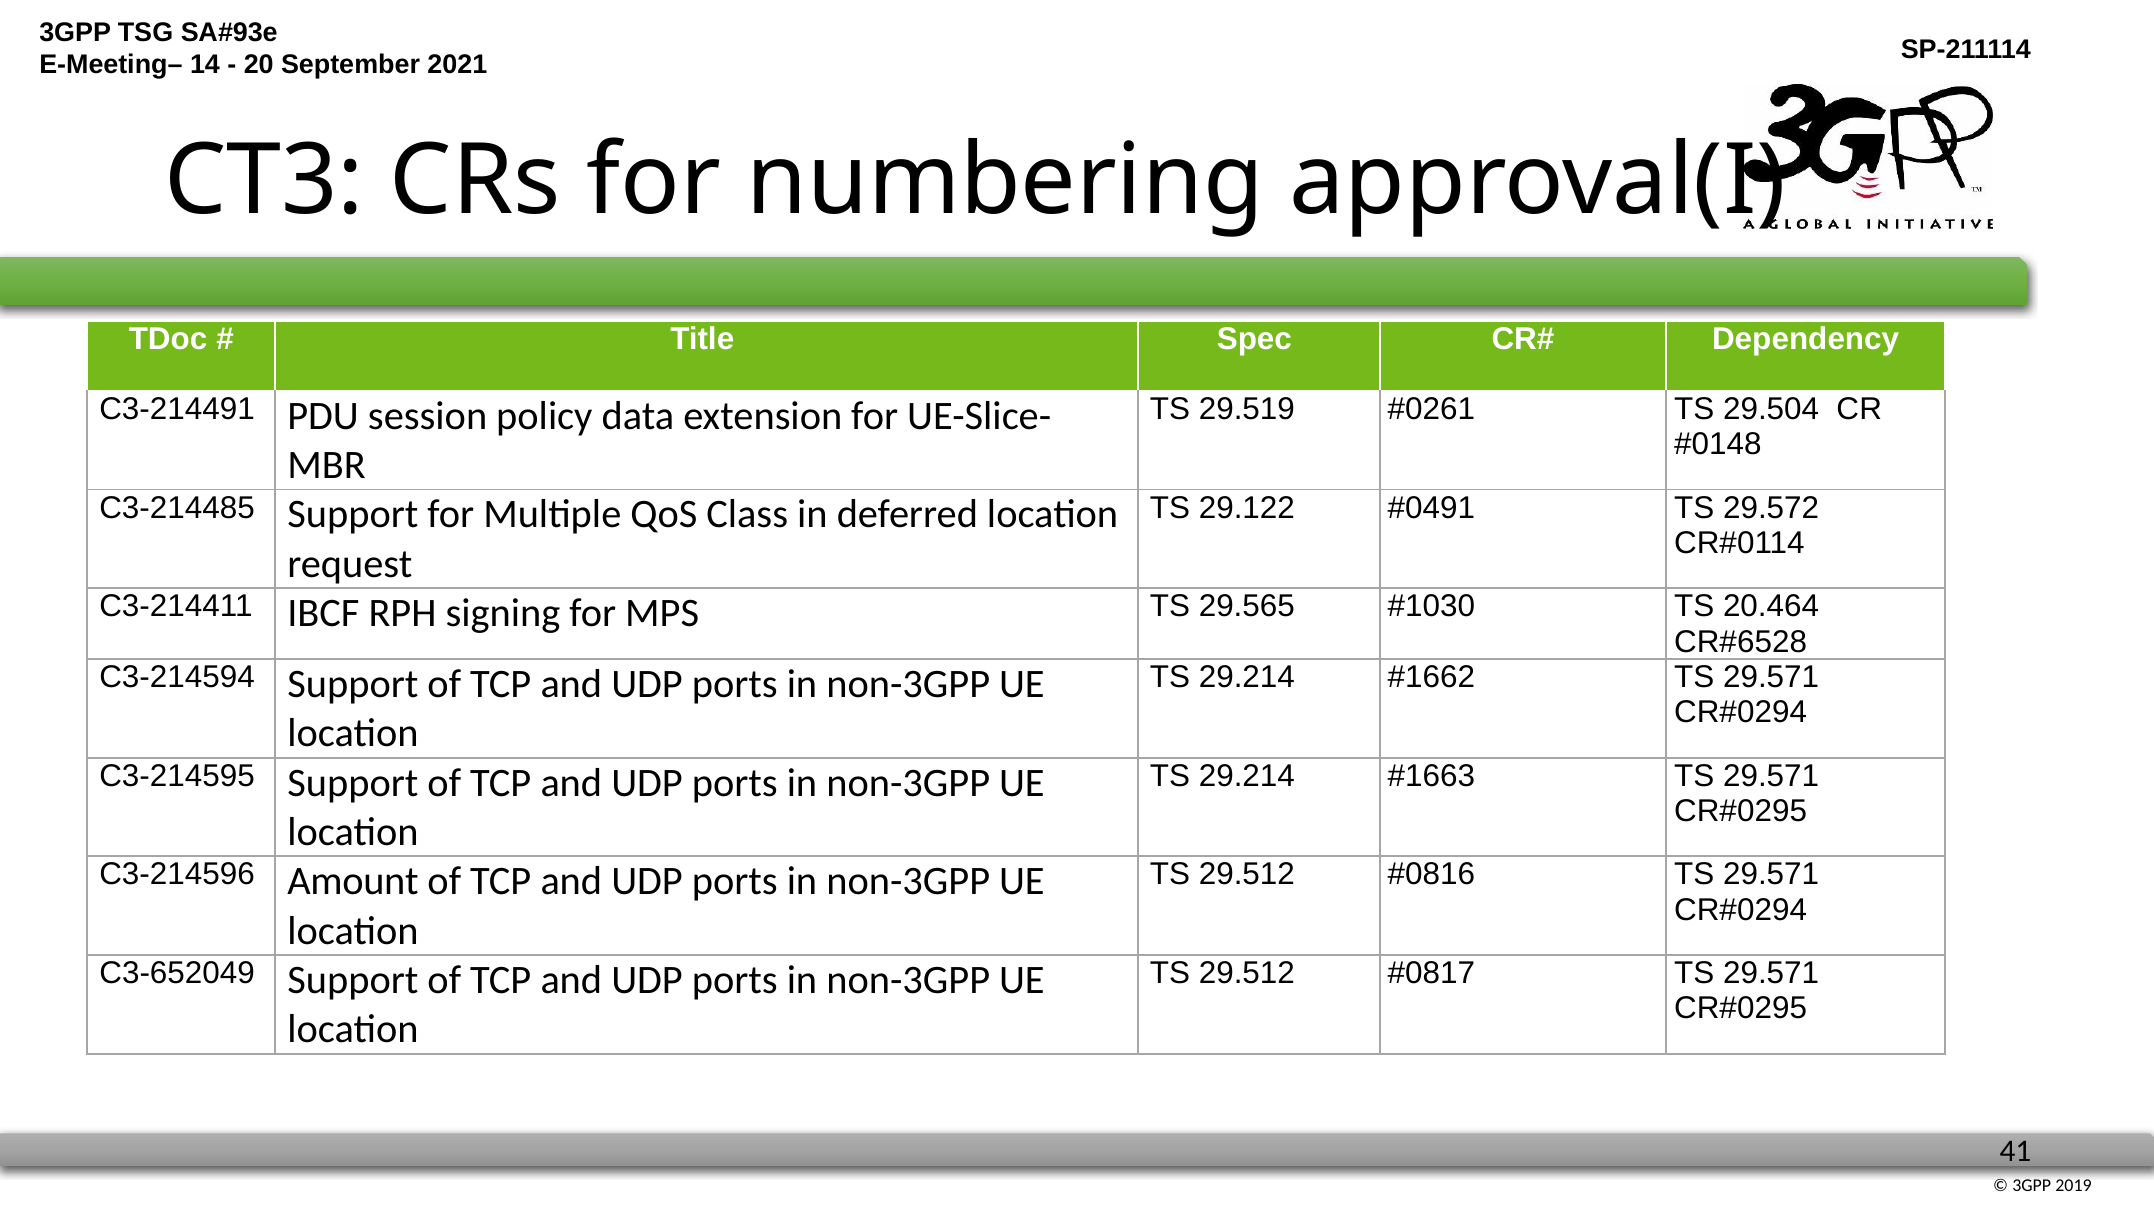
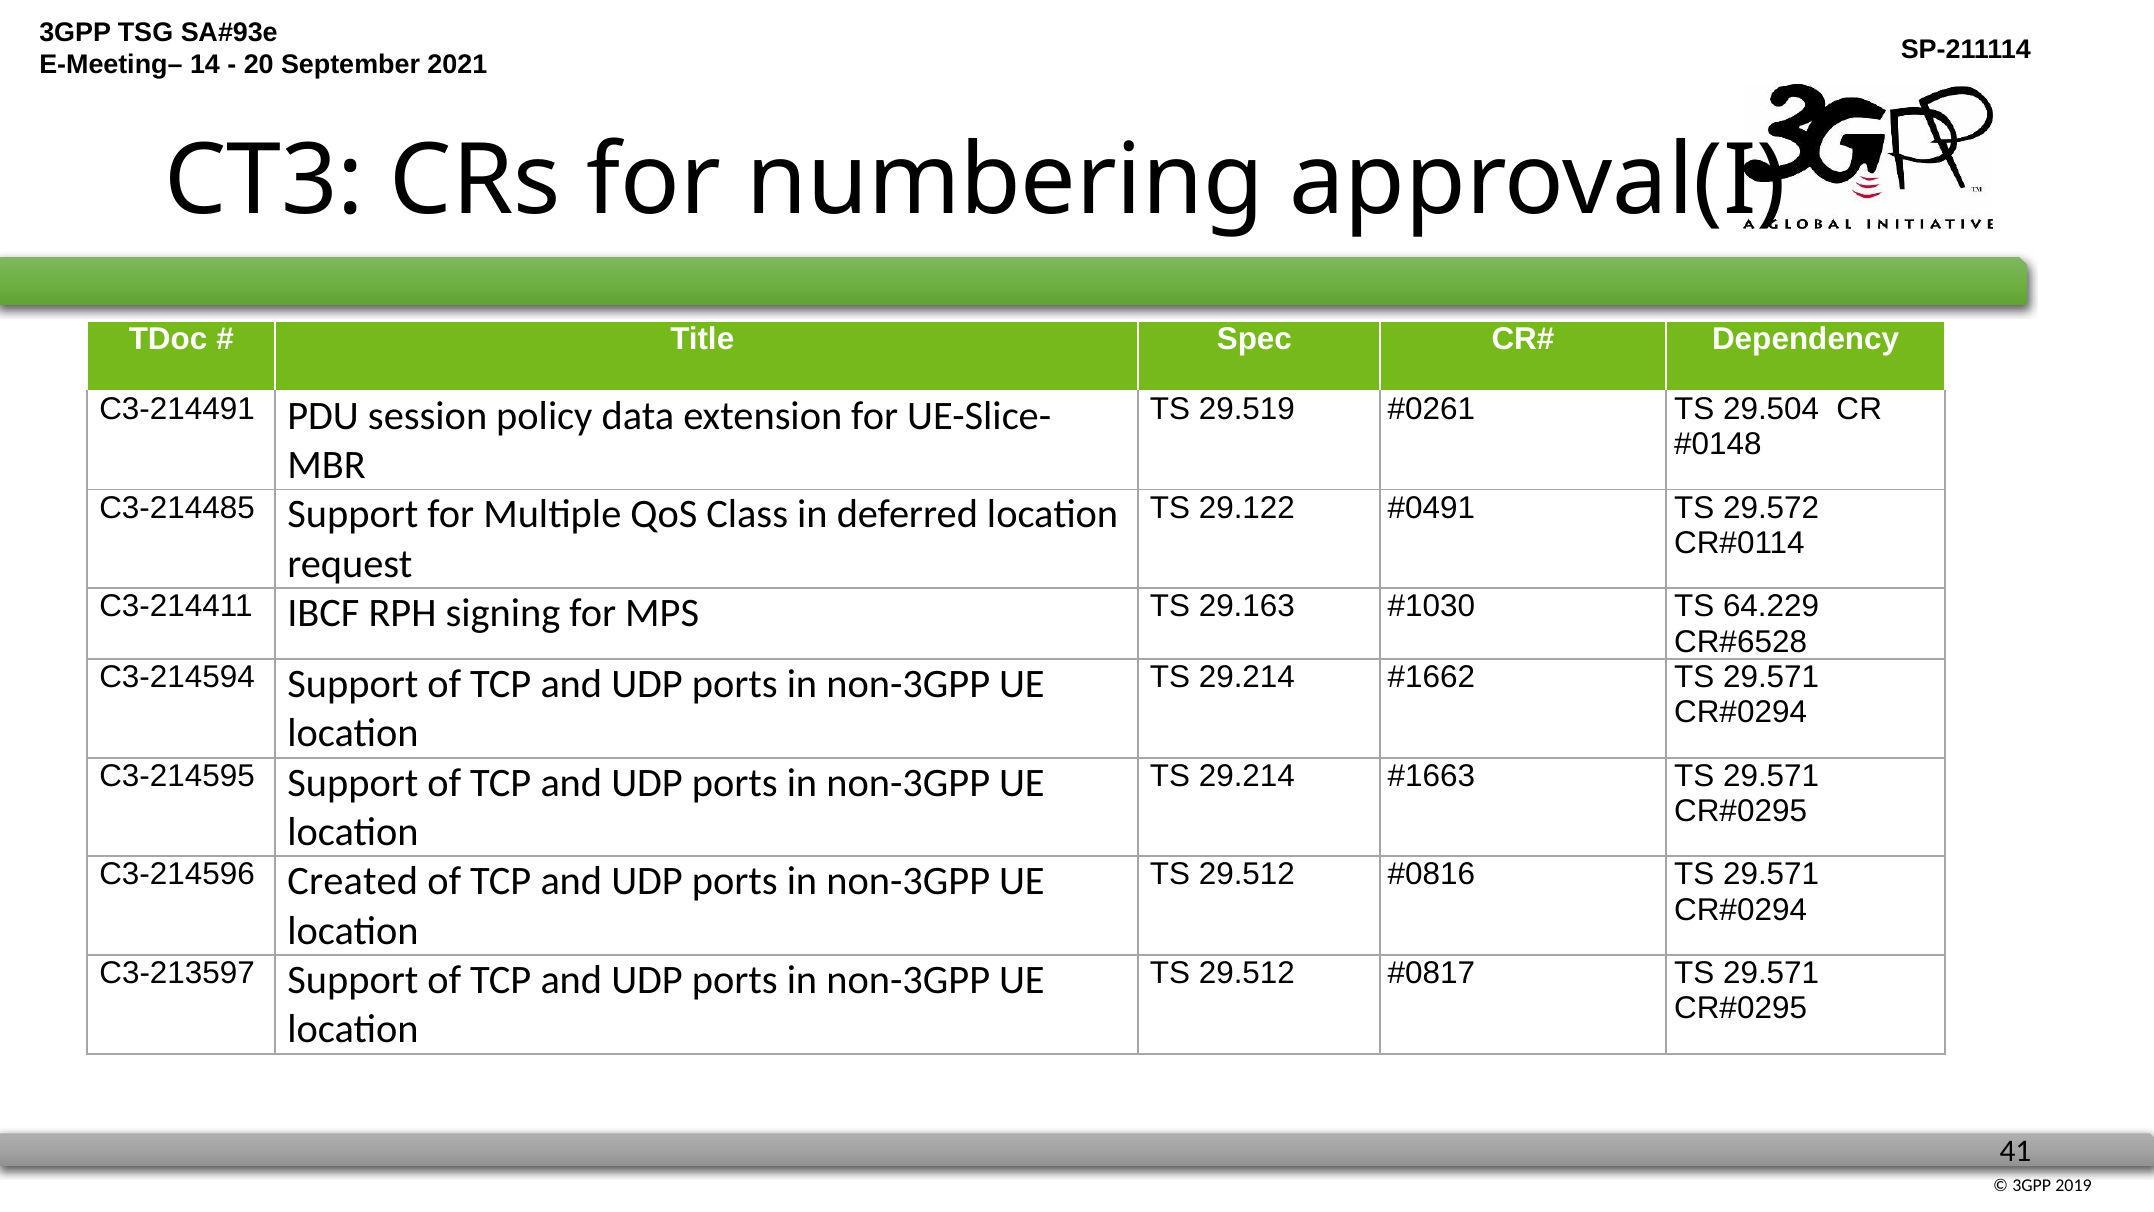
29.565: 29.565 -> 29.163
20.464: 20.464 -> 64.229
Amount: Amount -> Created
C3-652049: C3-652049 -> C3-213597
